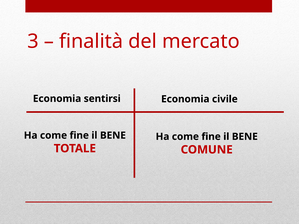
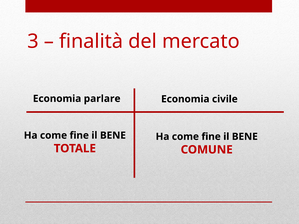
sentirsi: sentirsi -> parlare
